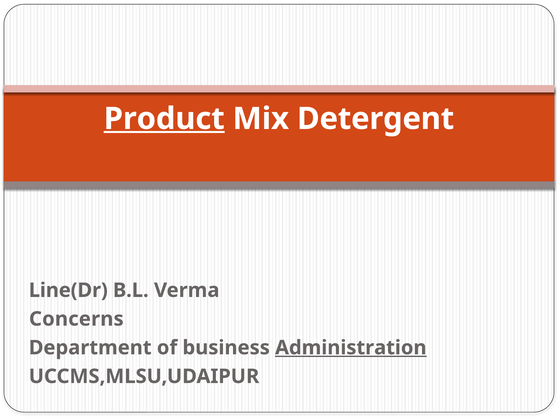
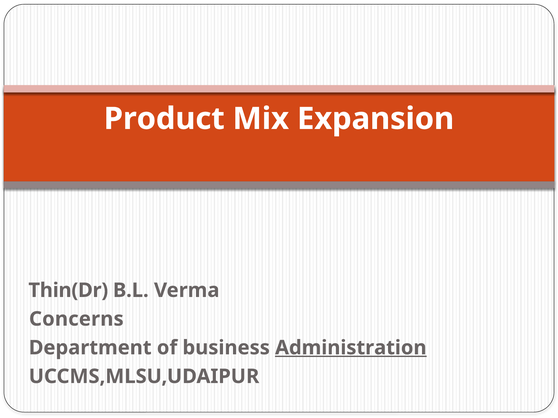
Product underline: present -> none
Detergent: Detergent -> Expansion
Line(Dr: Line(Dr -> Thin(Dr
